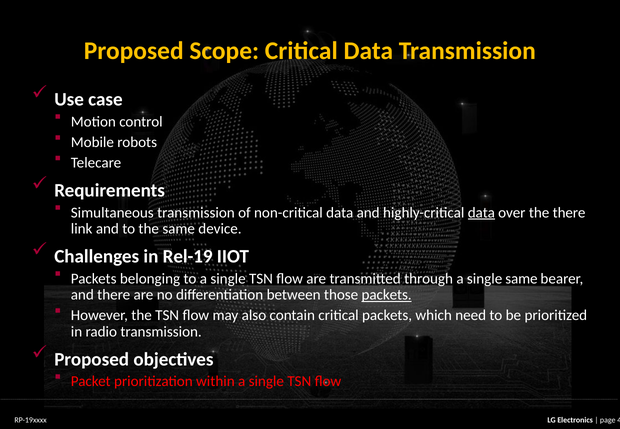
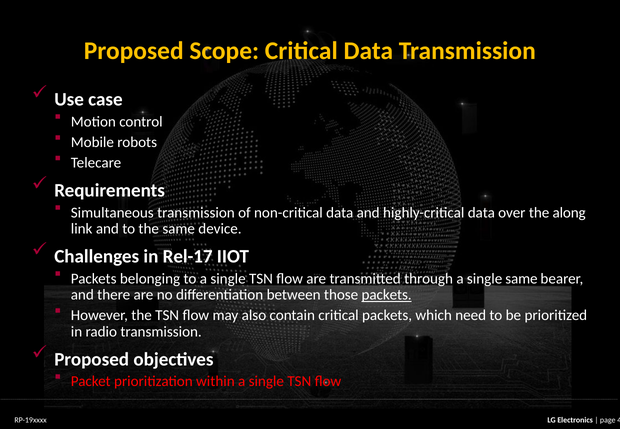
data at (481, 213) underline: present -> none
the there: there -> along
Rel-19: Rel-19 -> Rel-17
